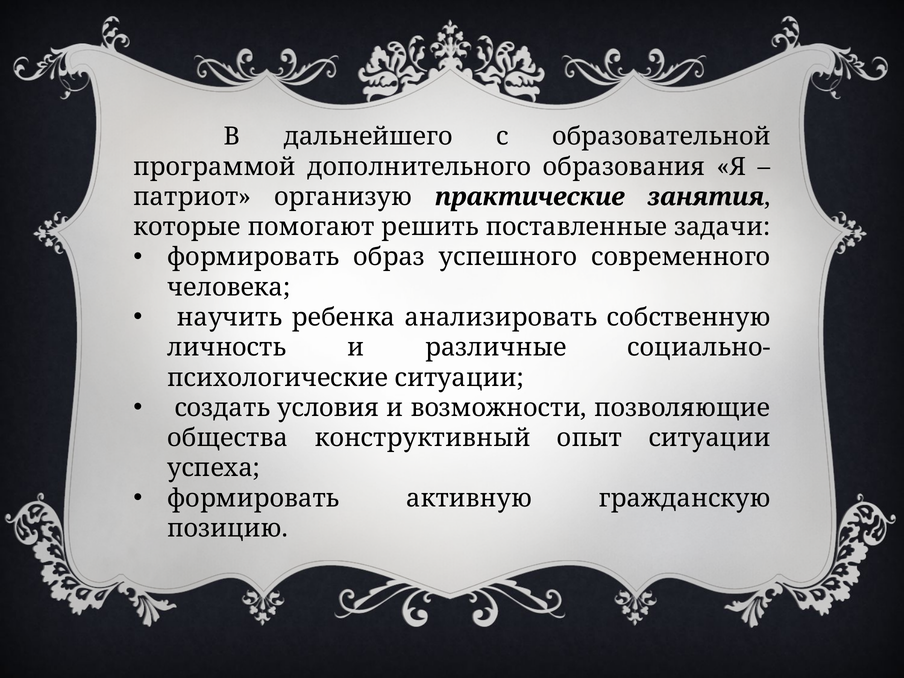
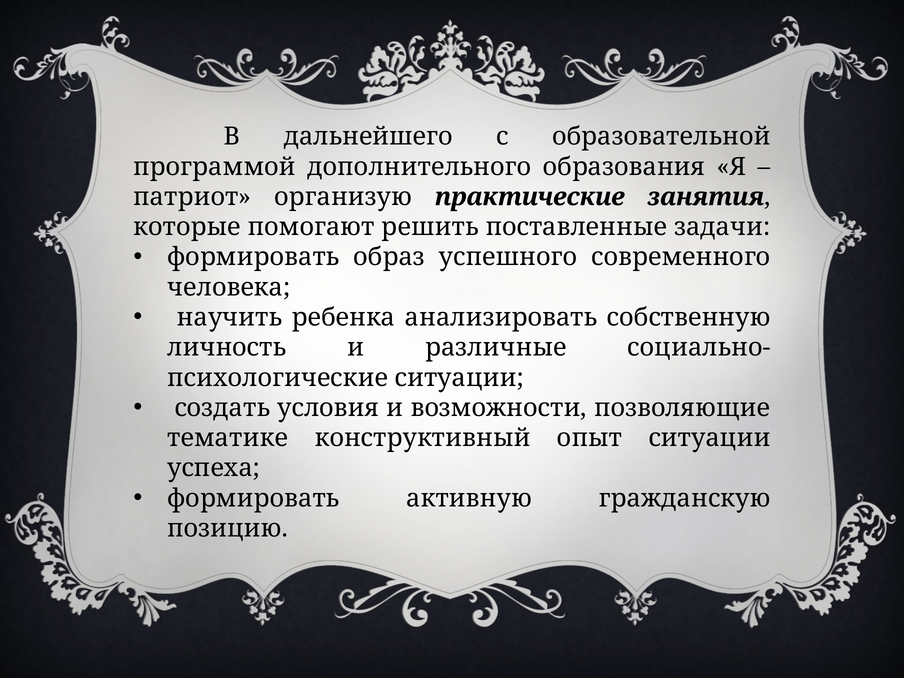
общества: общества -> тематике
